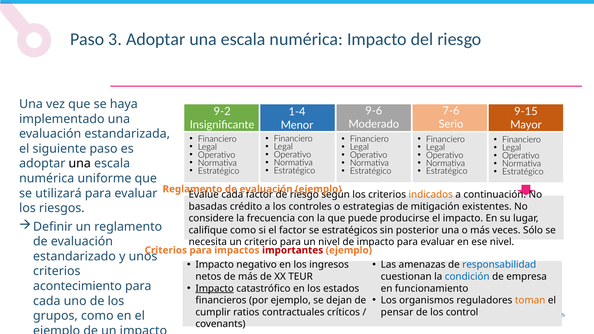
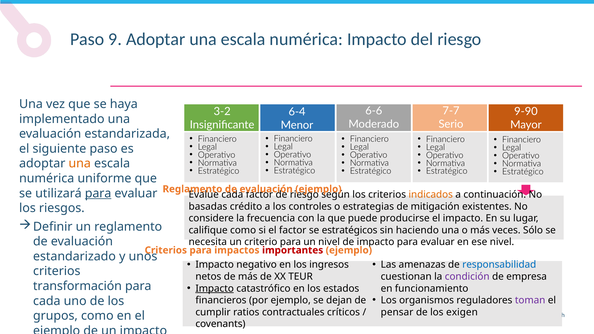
3: 3 -> 9
9-6: 9-6 -> 6-6
7-6: 7-6 -> 7-7
9-2: 9-2 -> 3-2
9-15: 9-15 -> 9-90
1-4: 1-4 -> 6-4
una at (80, 164) colour: black -> orange
para at (98, 193) underline: none -> present
posterior: posterior -> haciendo
condición colour: blue -> purple
acontecimiento: acontecimiento -> transformación
toman colour: orange -> purple
control: control -> exigen
